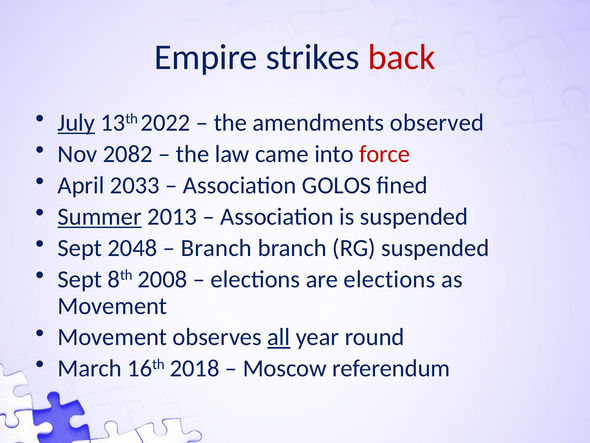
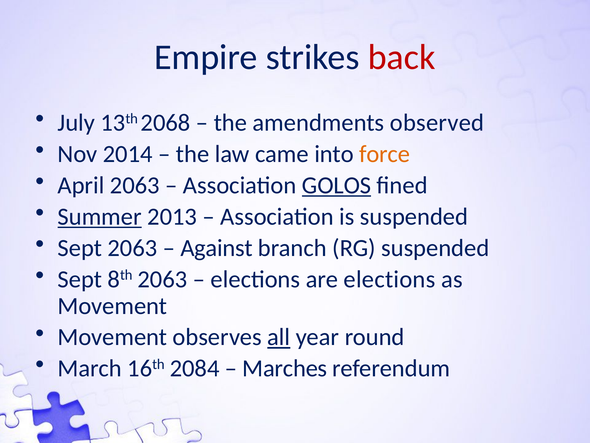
July underline: present -> none
2022: 2022 -> 2068
2082: 2082 -> 2014
force colour: red -> orange
April 2033: 2033 -> 2063
GOLOS underline: none -> present
Sept 2048: 2048 -> 2063
Branch at (216, 248): Branch -> Against
8th 2008: 2008 -> 2063
2018: 2018 -> 2084
Moscow: Moscow -> Marches
